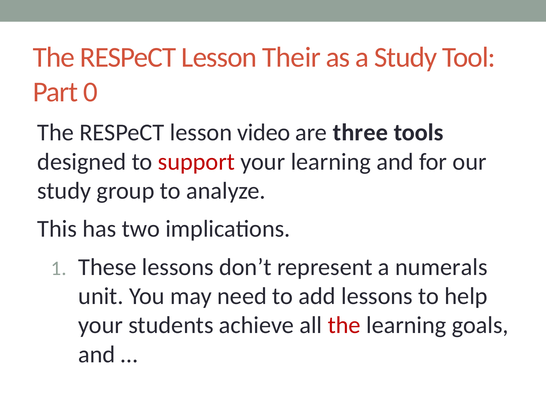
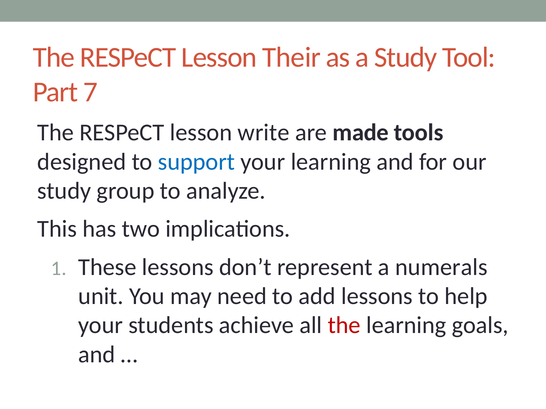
0: 0 -> 7
video: video -> write
three: three -> made
support colour: red -> blue
